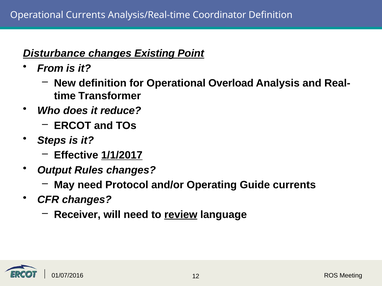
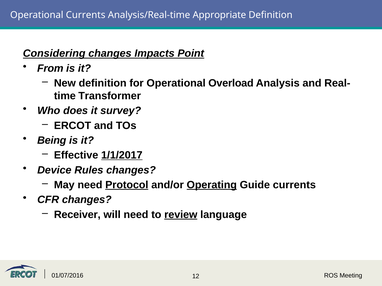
Coordinator: Coordinator -> Appropriate
Disturbance: Disturbance -> Considering
Existing: Existing -> Impacts
reduce: reduce -> survey
Steps: Steps -> Being
Output: Output -> Device
Protocol underline: none -> present
Operating underline: none -> present
